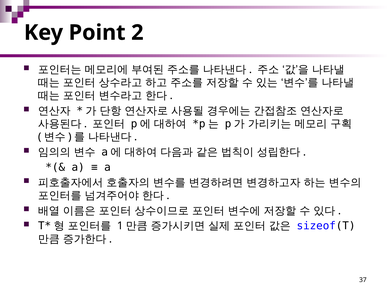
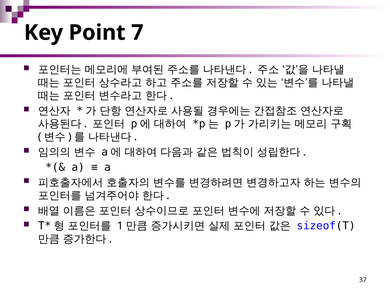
2: 2 -> 7
